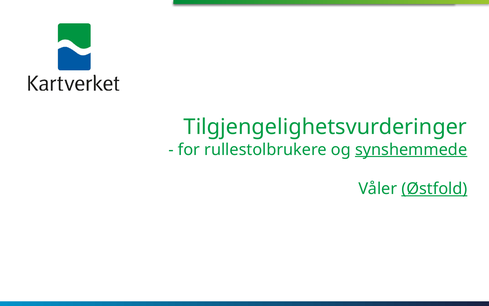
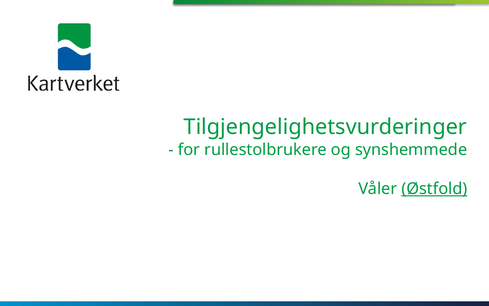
synshemmede underline: present -> none
